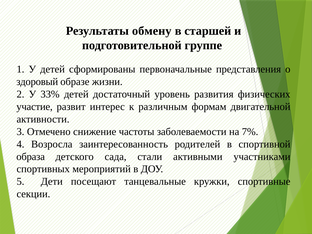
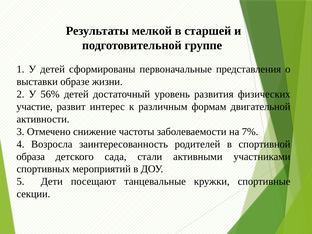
обмену: обмену -> мелкой
здоровый: здоровый -> выставки
33%: 33% -> 56%
